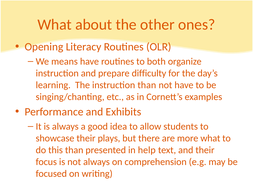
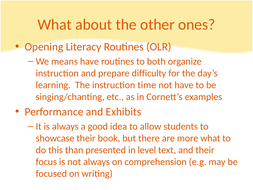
instruction than: than -> time
plays: plays -> book
help: help -> level
